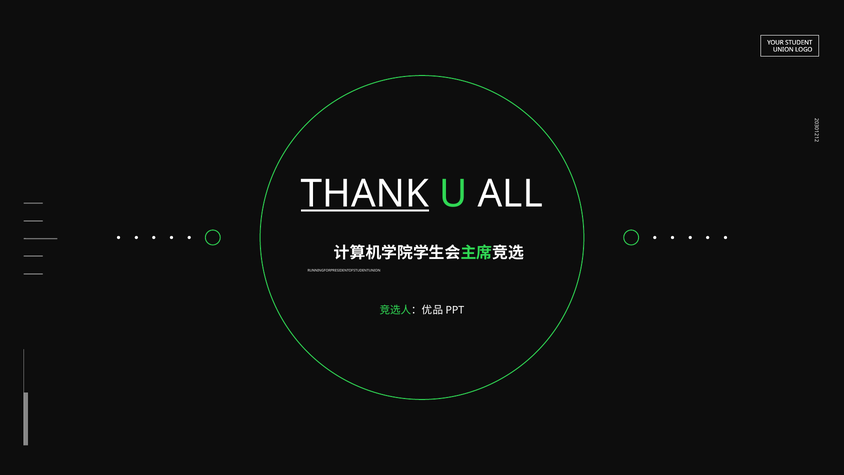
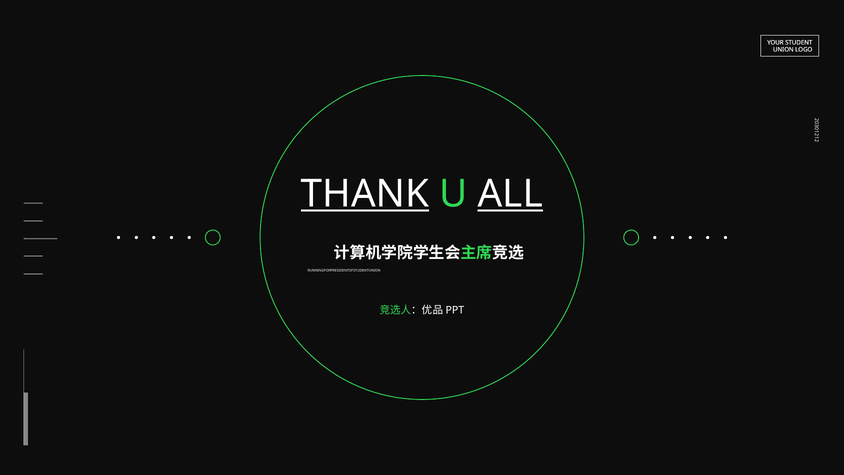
ALL underline: none -> present
